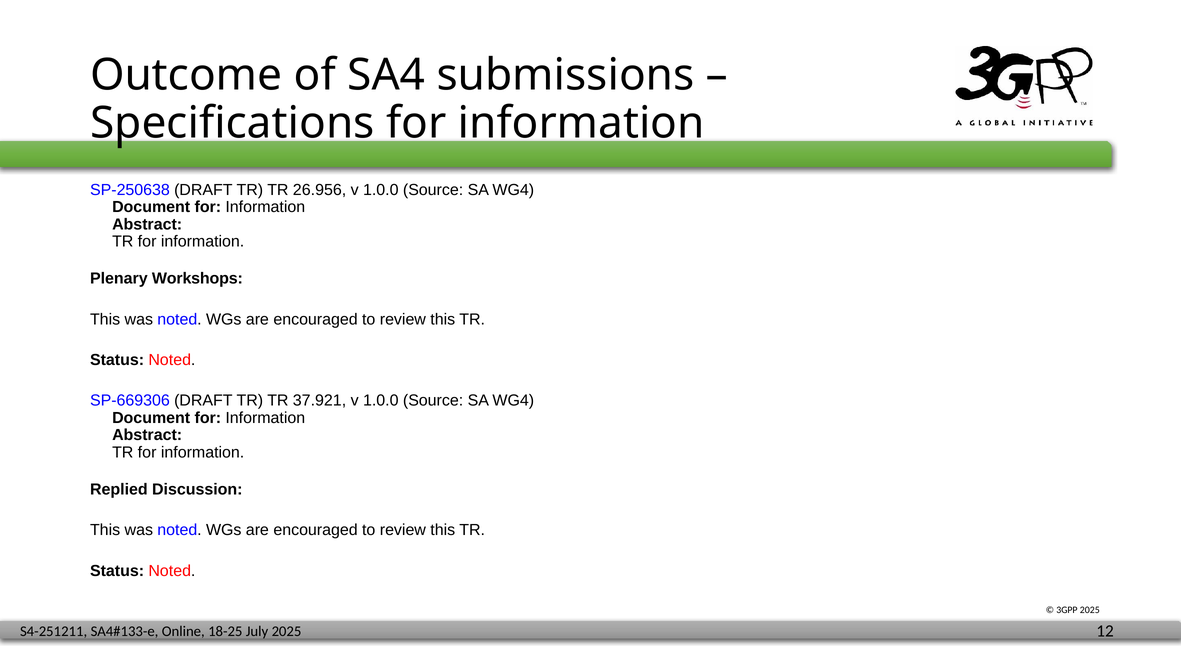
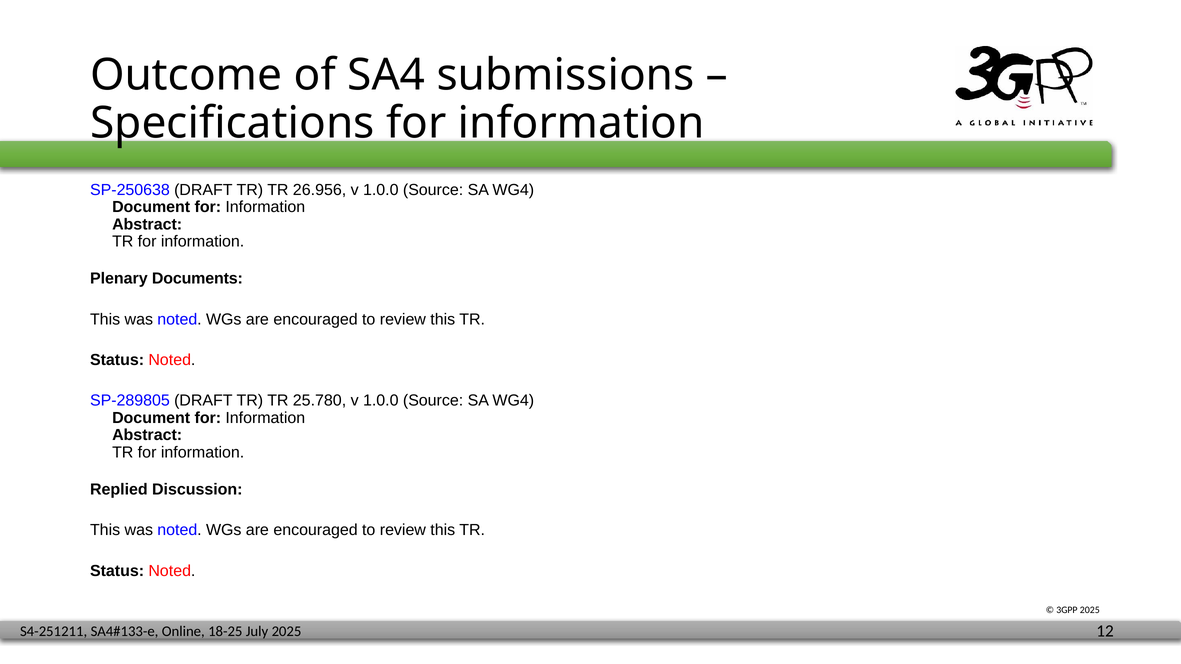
Workshops: Workshops -> Documents
SP-669306: SP-669306 -> SP-289805
37.921: 37.921 -> 25.780
